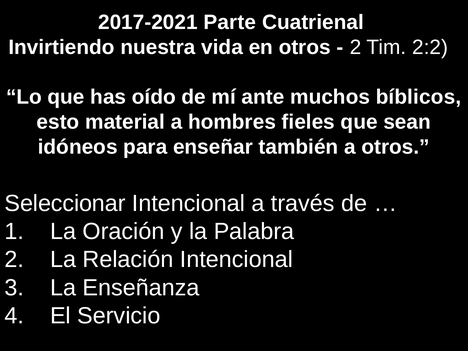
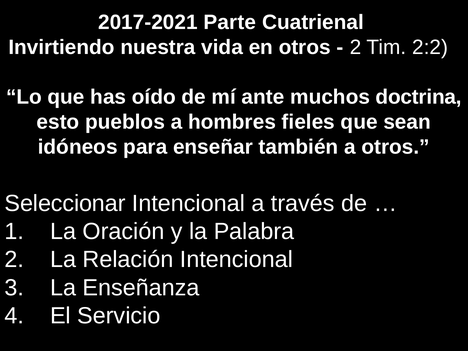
bíblicos: bíblicos -> doctrina
material: material -> pueblos
